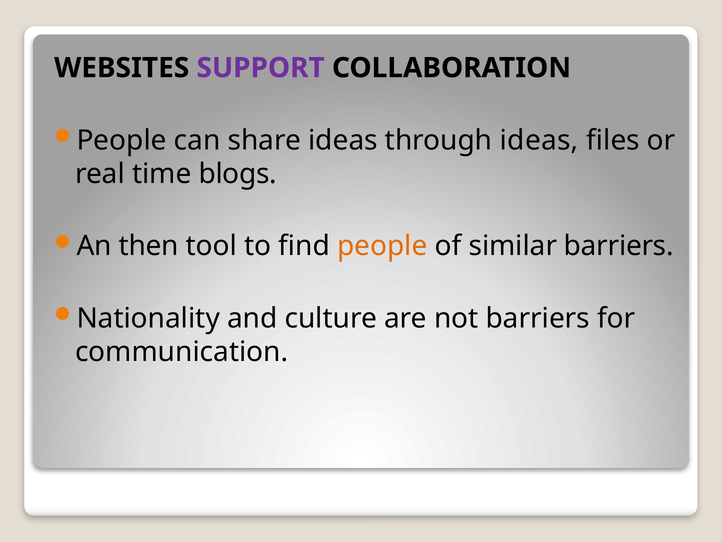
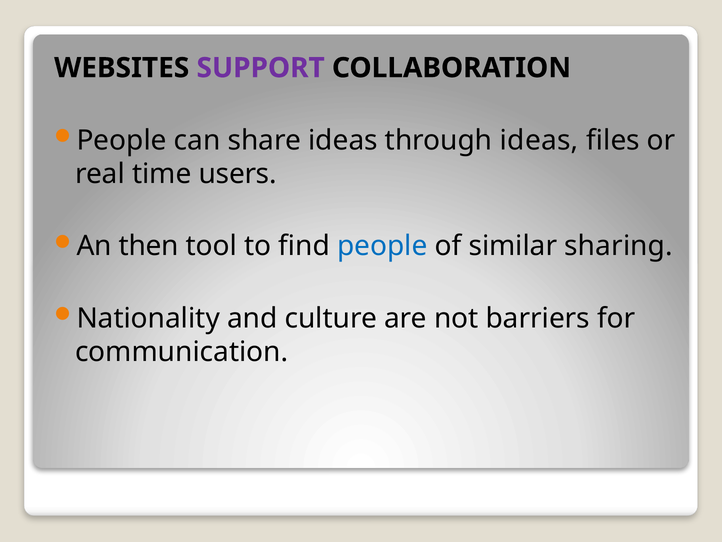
blogs: blogs -> users
people at (382, 246) colour: orange -> blue
similar barriers: barriers -> sharing
